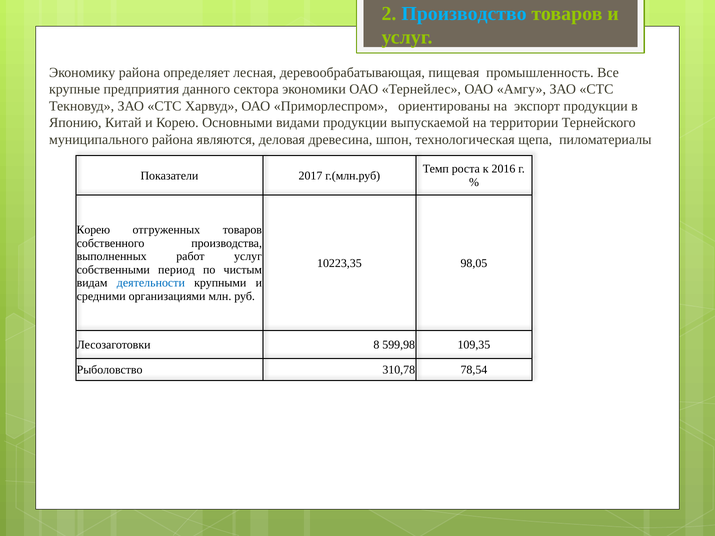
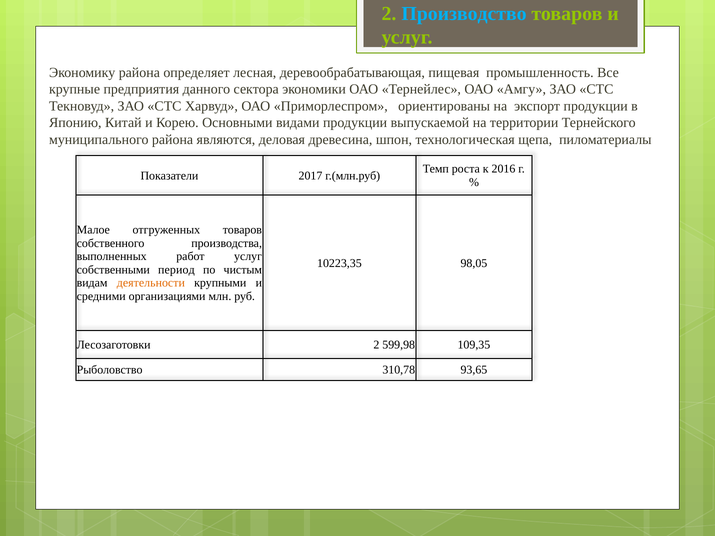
Корею at (93, 230): Корею -> Малое
деятельности colour: blue -> orange
Лесозаготовки 8: 8 -> 2
78,54: 78,54 -> 93,65
